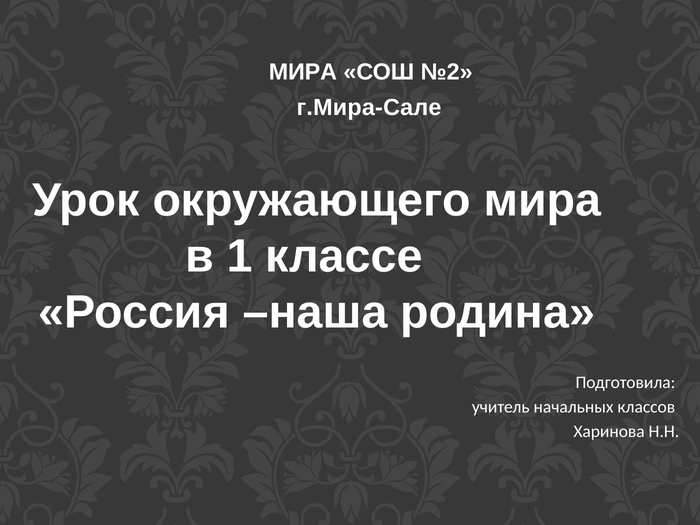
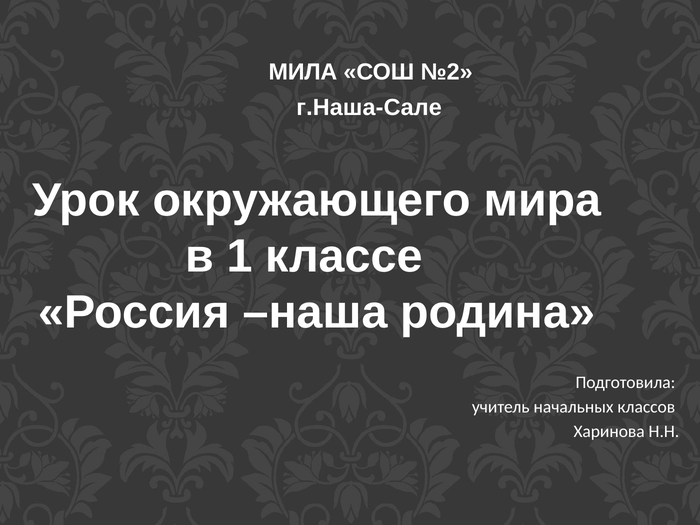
МИРА at (303, 72): МИРА -> МИЛА
г.Мира-Сале: г.Мира-Сале -> г.Наша-Сале
